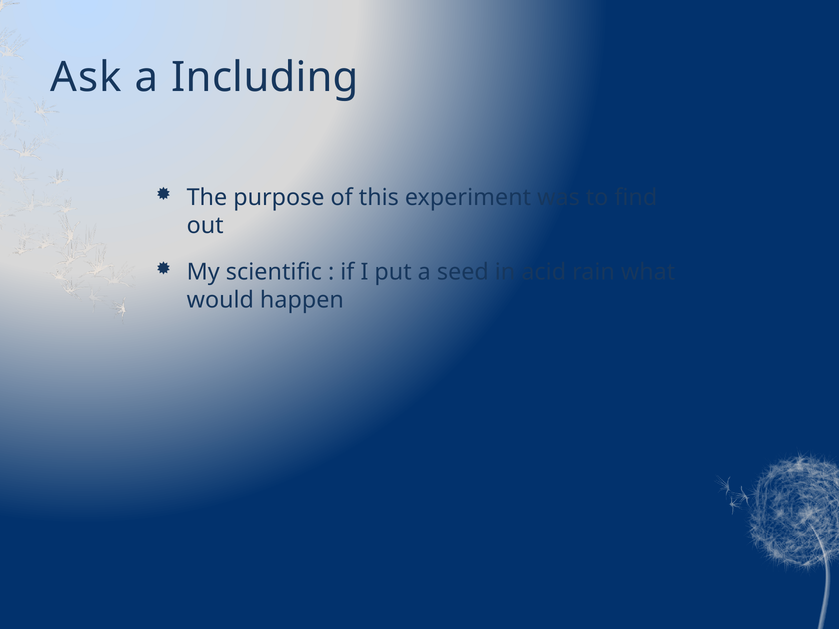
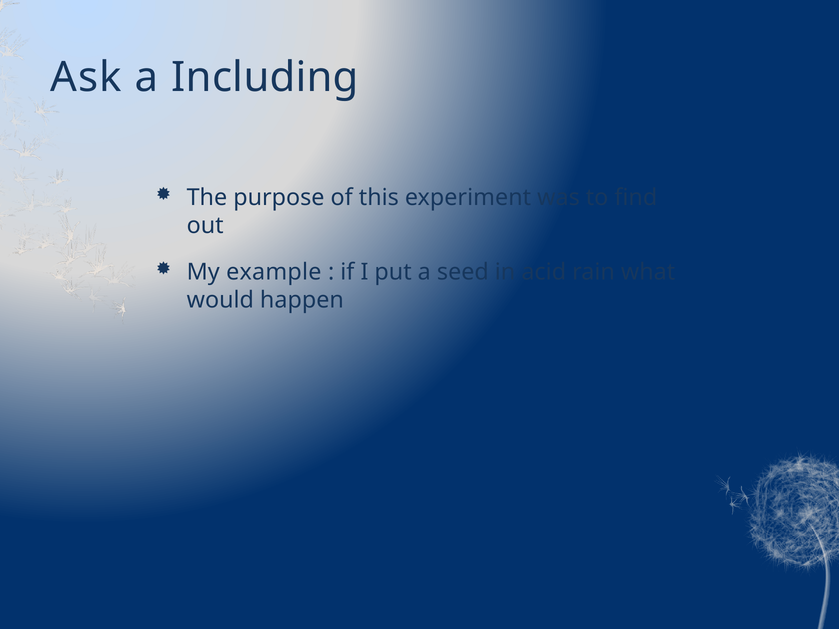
scientific: scientific -> example
